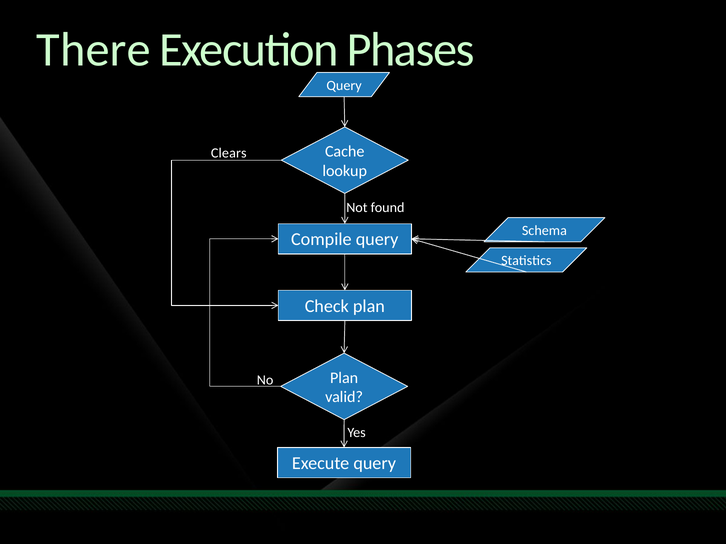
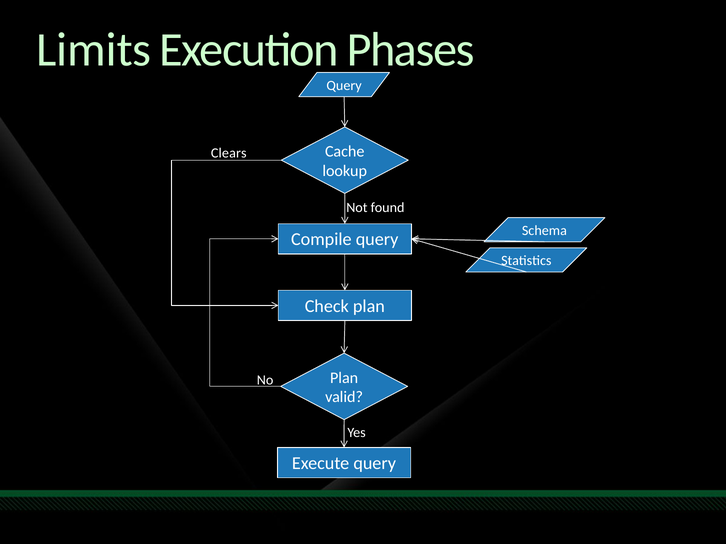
There: There -> Limits
